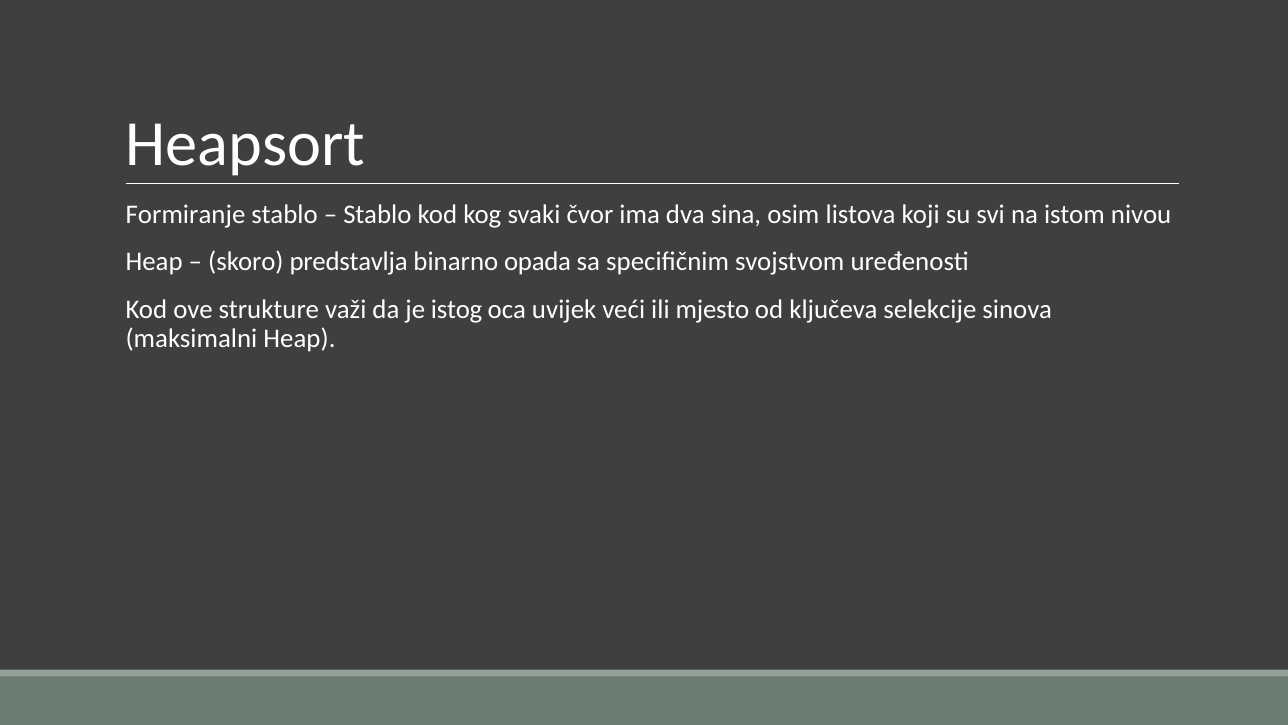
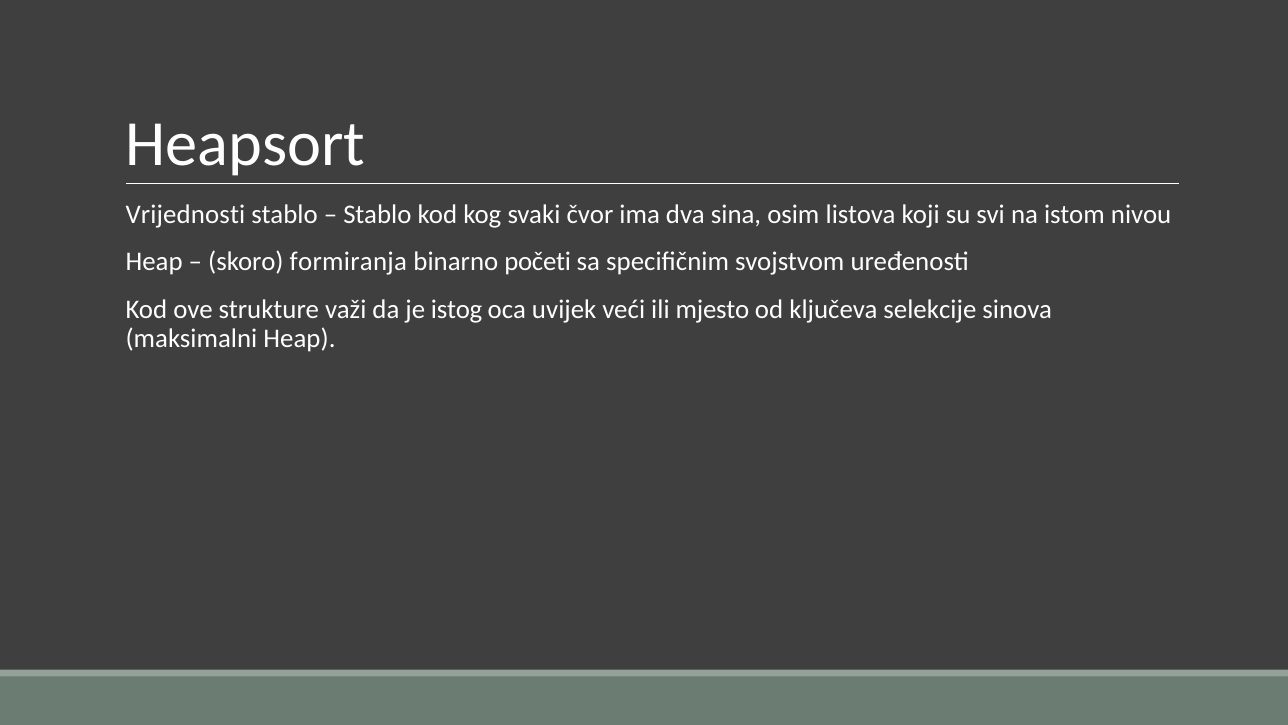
Formiranje: Formiranje -> Vrijednosti
predstavlja: predstavlja -> formiranja
opada: opada -> početi
